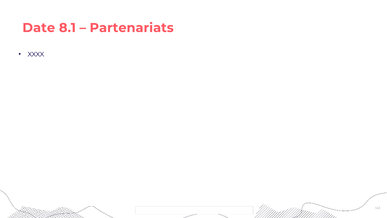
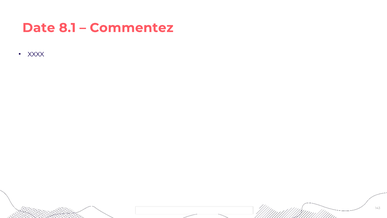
Partenariats: Partenariats -> Commentez
